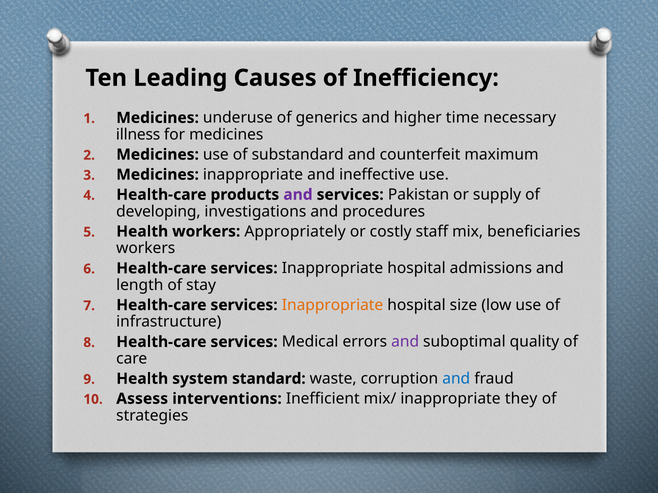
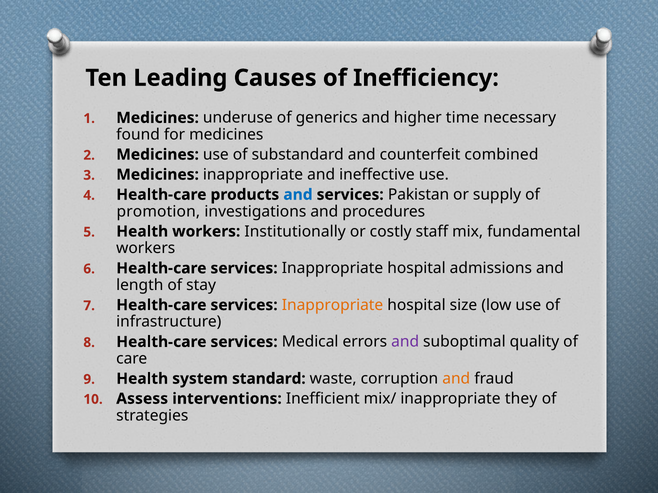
illness: illness -> found
maximum: maximum -> combined
and at (298, 195) colour: purple -> blue
developing: developing -> promotion
Appropriately: Appropriately -> Institutionally
beneficiaries: beneficiaries -> fundamental
and at (456, 379) colour: blue -> orange
